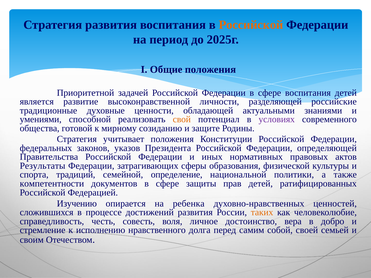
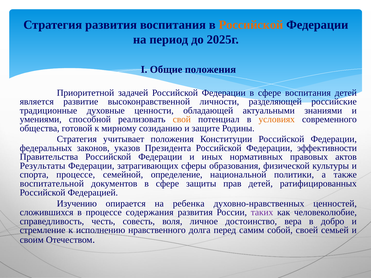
условиях colour: purple -> orange
определяющей: определяющей -> эффективности
спорта традиций: традиций -> процессе
компетентности: компетентности -> воспитательной
достижений: достижений -> содержания
таких colour: orange -> purple
